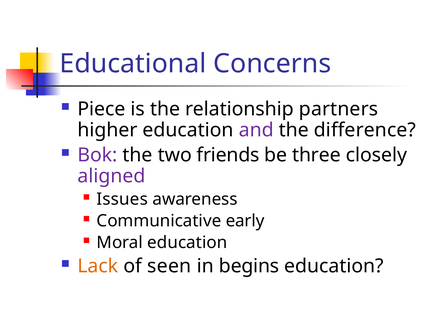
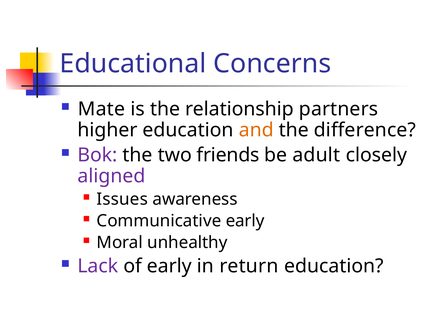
Piece: Piece -> Mate
and colour: purple -> orange
three: three -> adult
Moral education: education -> unhealthy
Lack colour: orange -> purple
of seen: seen -> early
begins: begins -> return
